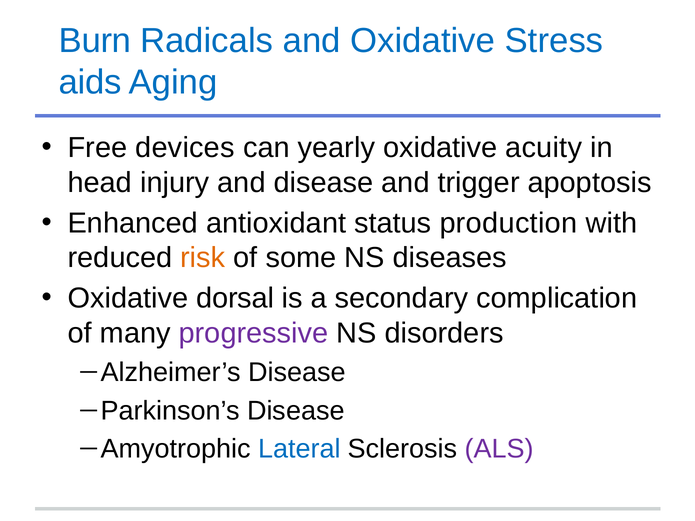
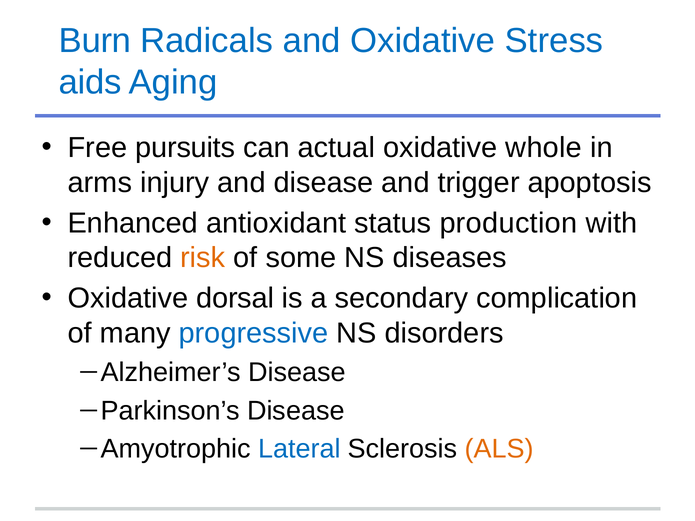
devices: devices -> pursuits
yearly: yearly -> actual
acuity: acuity -> whole
head: head -> arms
progressive colour: purple -> blue
ALS colour: purple -> orange
